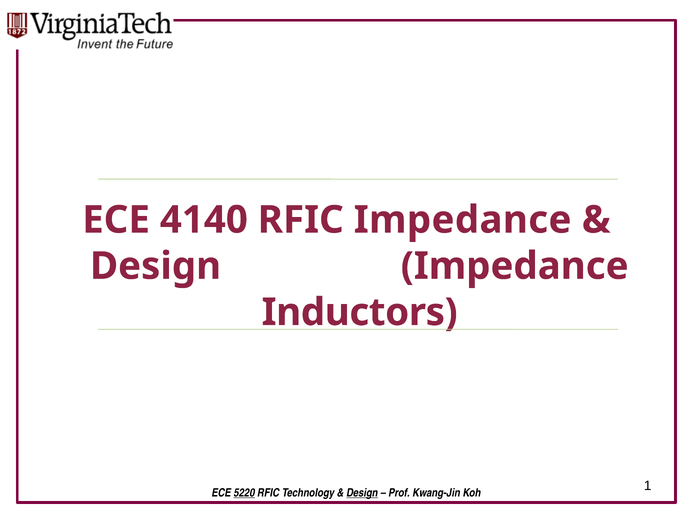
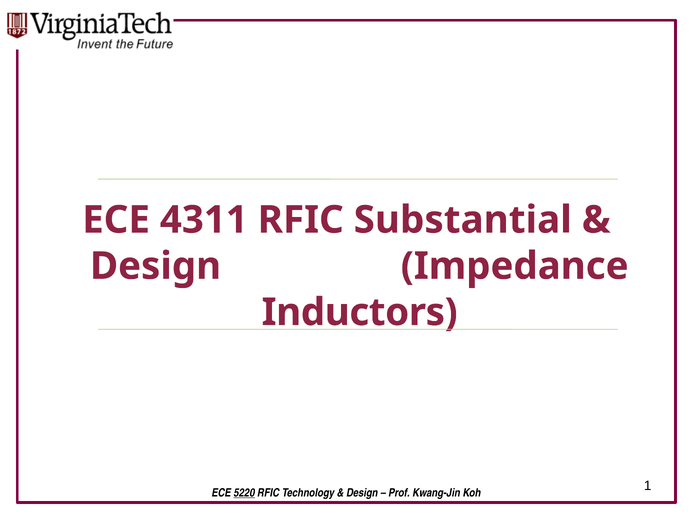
4140: 4140 -> 4311
RFIC Impedance: Impedance -> Substantial
Design at (362, 493) underline: present -> none
